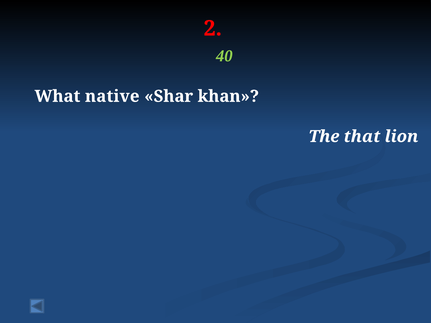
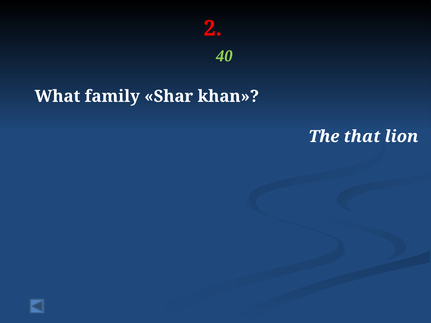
native: native -> family
